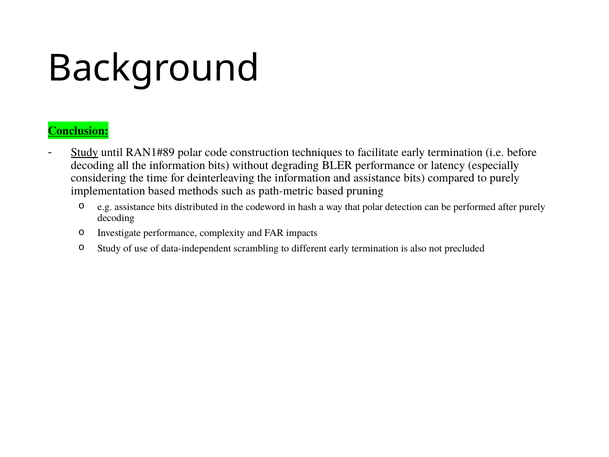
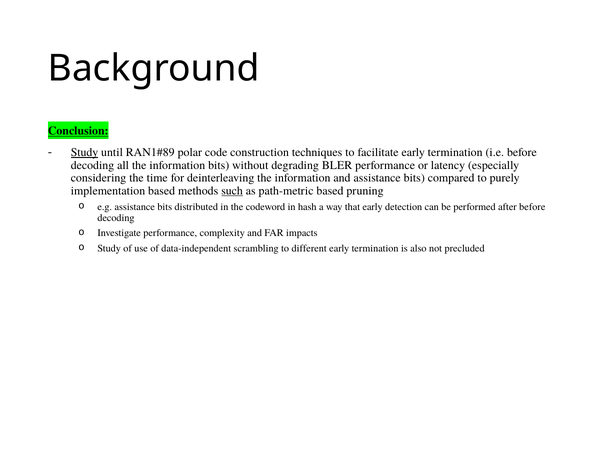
such underline: none -> present
that polar: polar -> early
after purely: purely -> before
